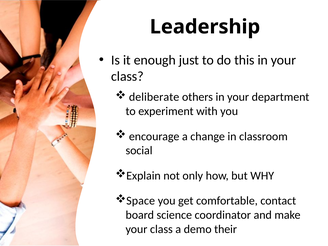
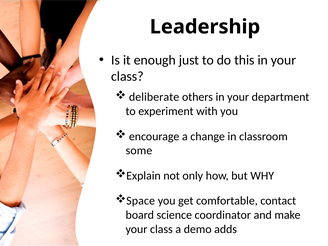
social: social -> some
their: their -> adds
